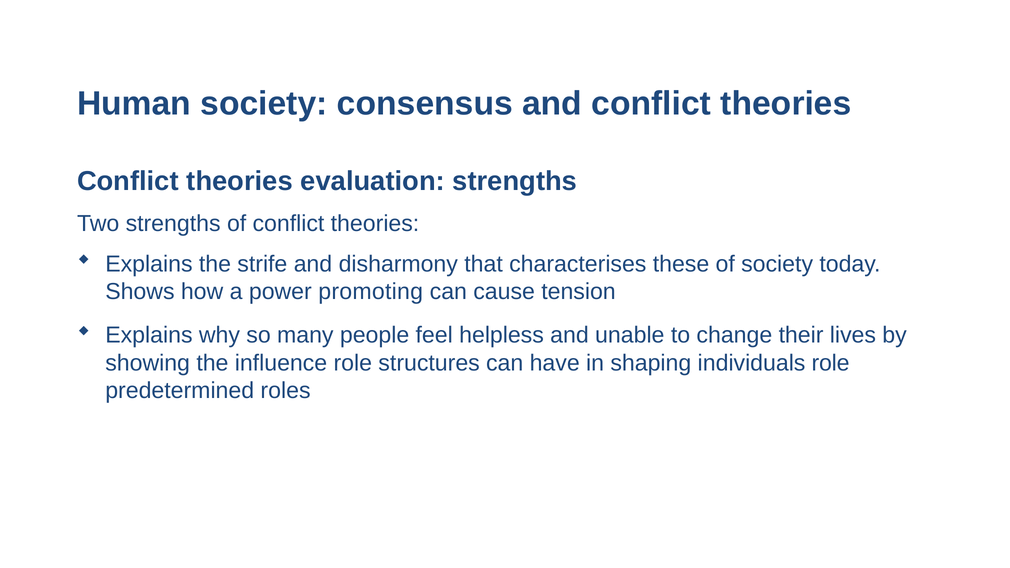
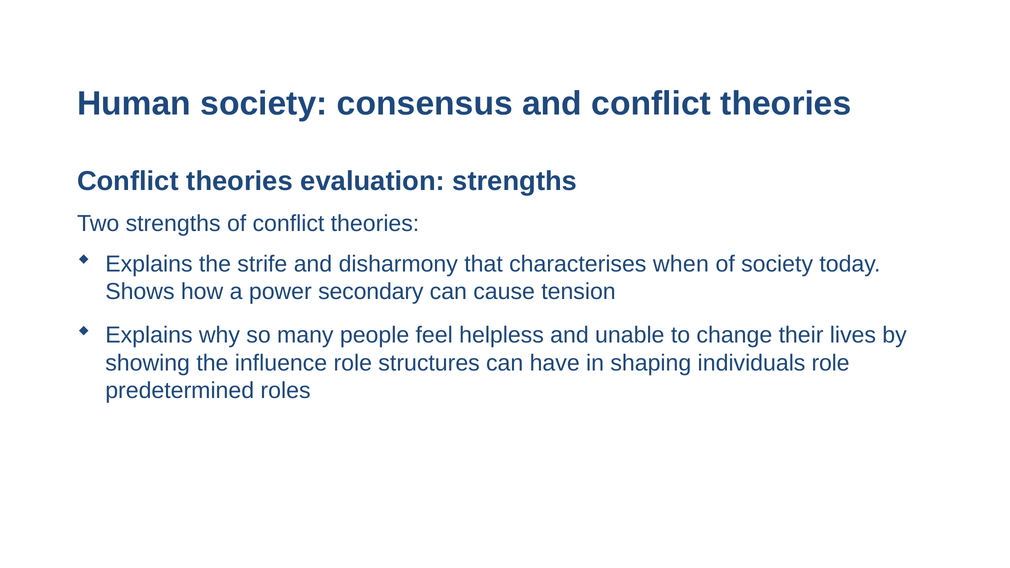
these: these -> when
promoting: promoting -> secondary
